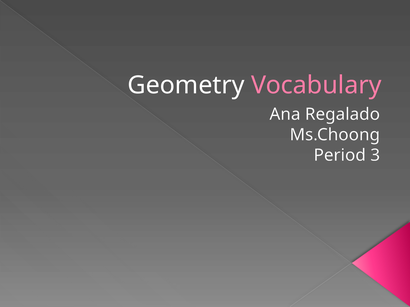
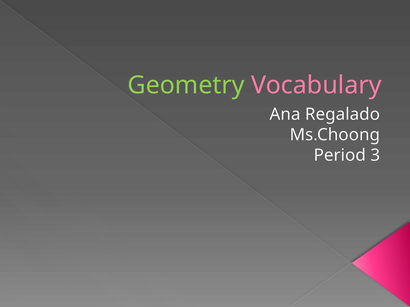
Geometry colour: white -> light green
